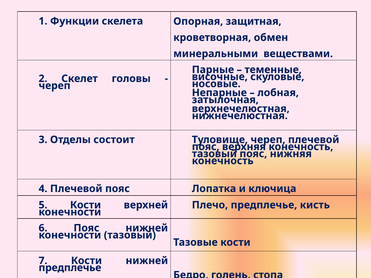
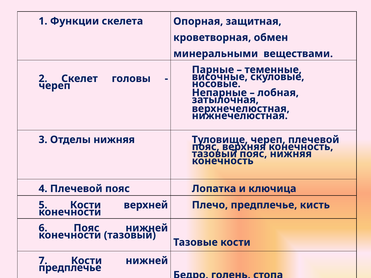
Отделы состоит: состоит -> нижняя
